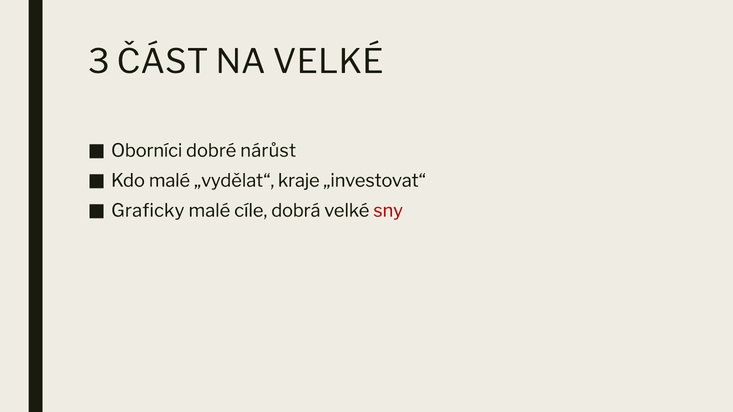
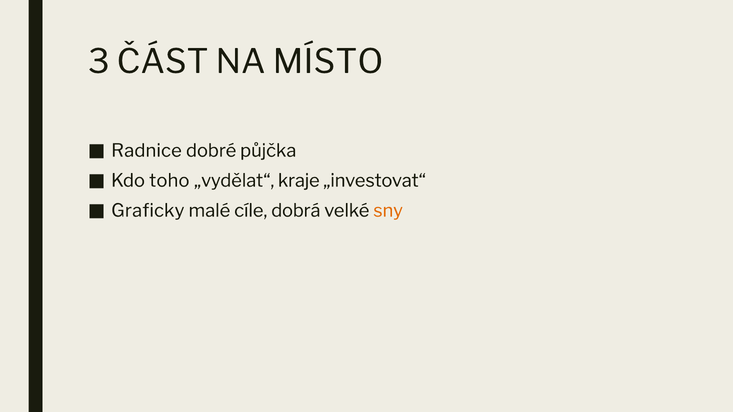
NA VELKÉ: VELKÉ -> MÍSTO
Oborníci: Oborníci -> Radnice
nárůst: nárůst -> půjčka
Kdo malé: malé -> toho
sny colour: red -> orange
